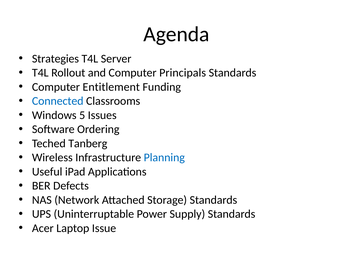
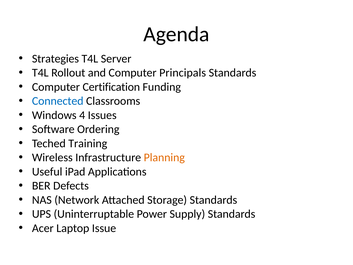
Entitlement: Entitlement -> Certification
5: 5 -> 4
Tanberg: Tanberg -> Training
Planning colour: blue -> orange
